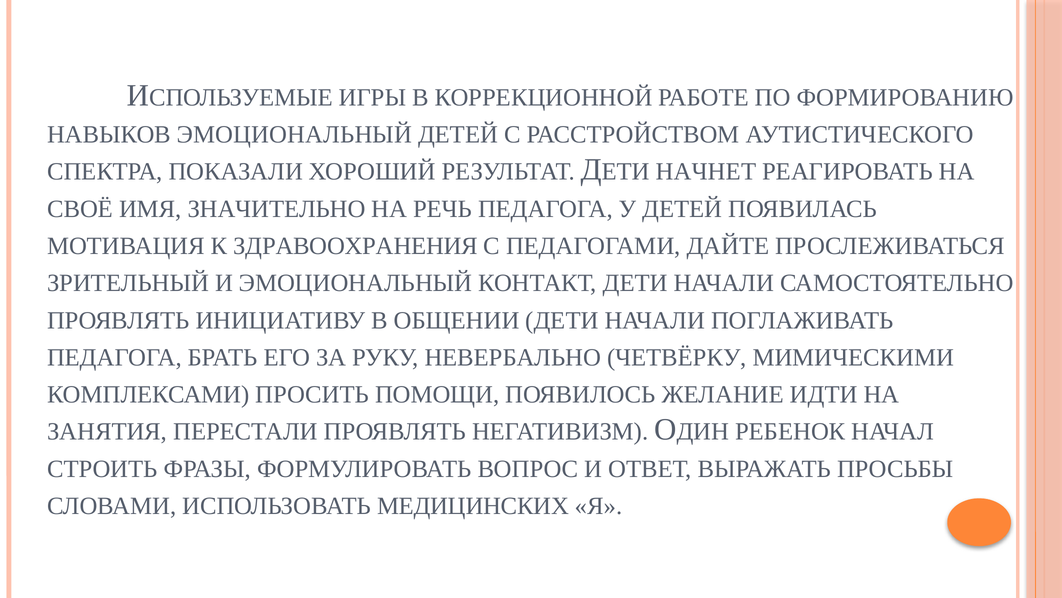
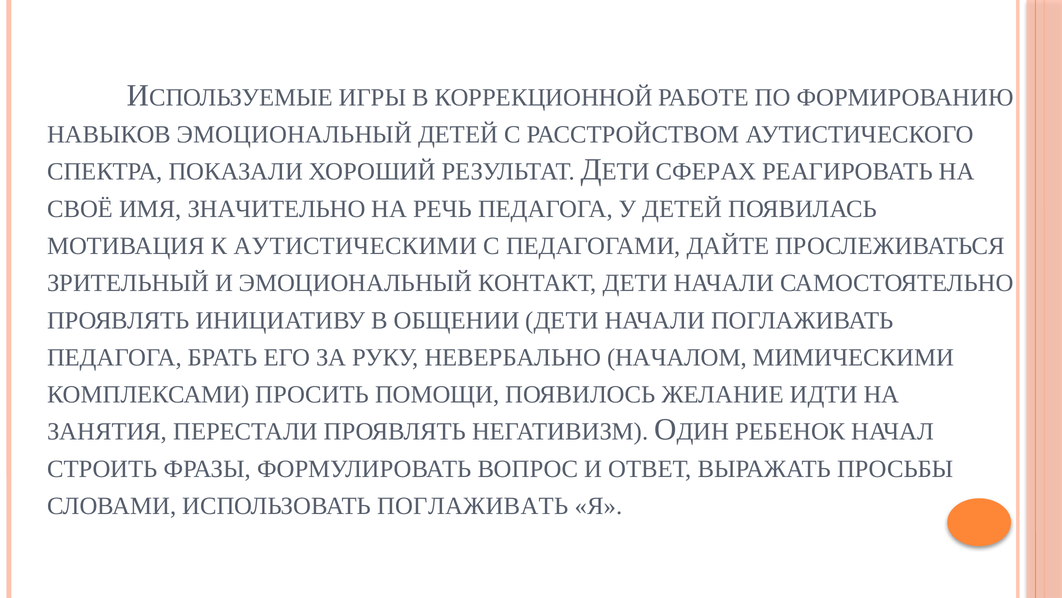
НАЧНЕТ: НАЧНЕТ -> СФЕРАХ
ЗДРАВООХРАНЕНИЯ: ЗДРАВООХРАНЕНИЯ -> АУТИСТИЧЕСКИМИ
ЧЕТВЁРКУ: ЧЕТВЁРКУ -> НАЧАЛОМ
ИСПОЛЬЗОВАТЬ МЕДИЦИНСКИХ: МЕДИЦИНСКИХ -> ПОГЛАЖИВАТЬ
